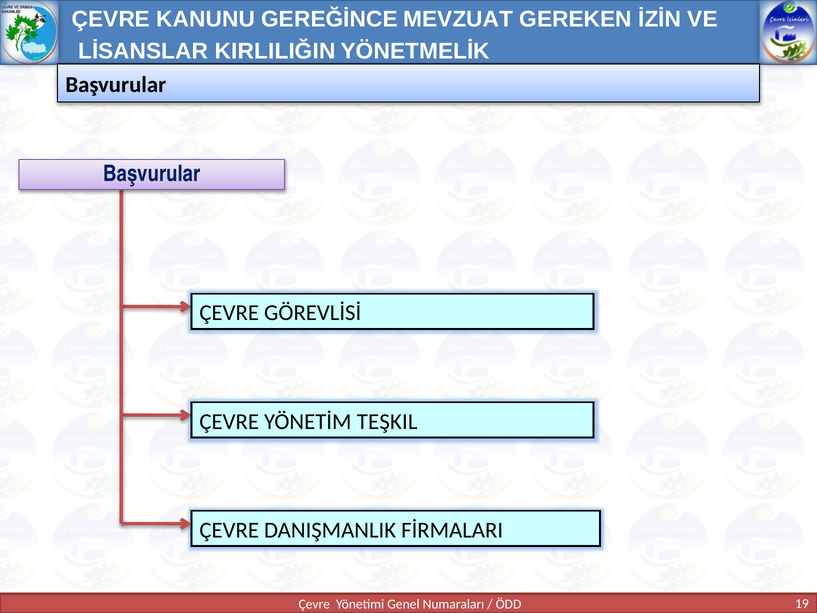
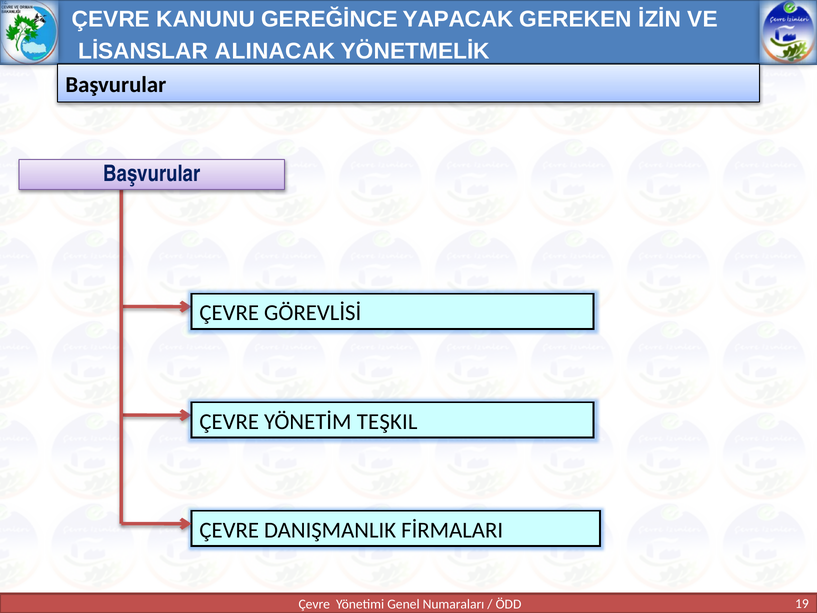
MEVZUAT: MEVZUAT -> YAPACAK
KIRLILIĞIN: KIRLILIĞIN -> ALINACAK
